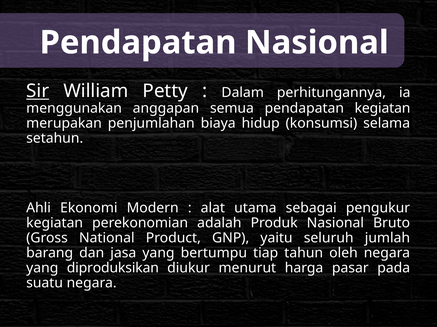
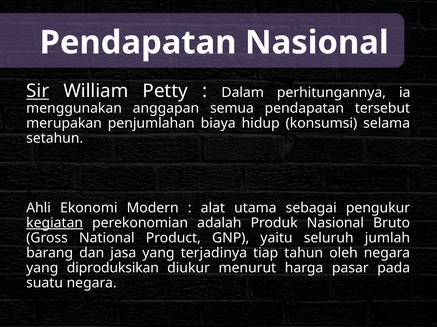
pendapatan kegiatan: kegiatan -> tersebut
kegiatan at (55, 223) underline: none -> present
bertumpu: bertumpu -> terjadinya
